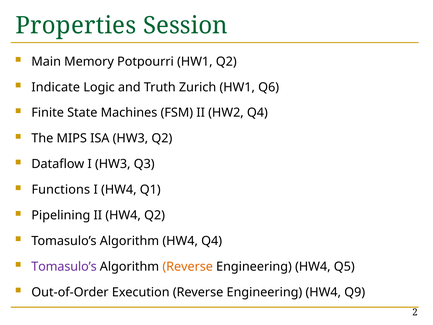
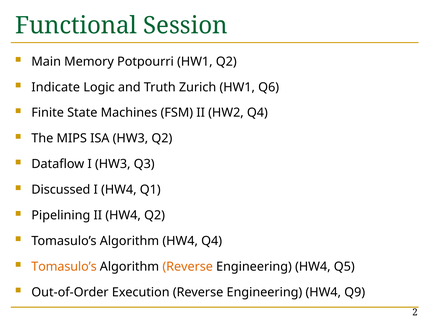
Properties: Properties -> Functional
Functions: Functions -> Discussed
Tomasulo’s at (64, 266) colour: purple -> orange
